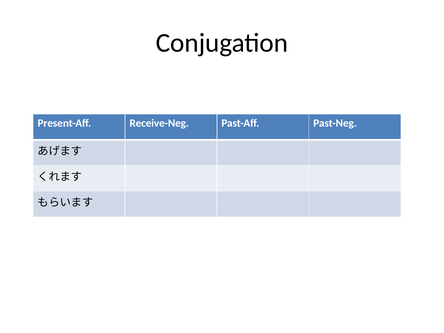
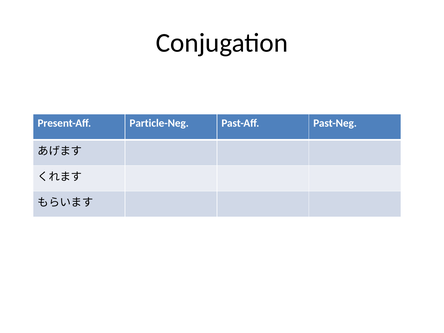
Receive-Neg: Receive-Neg -> Particle-Neg
